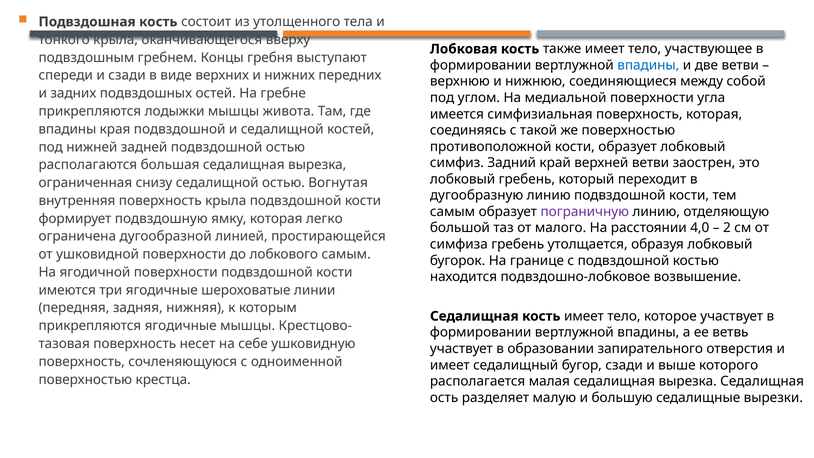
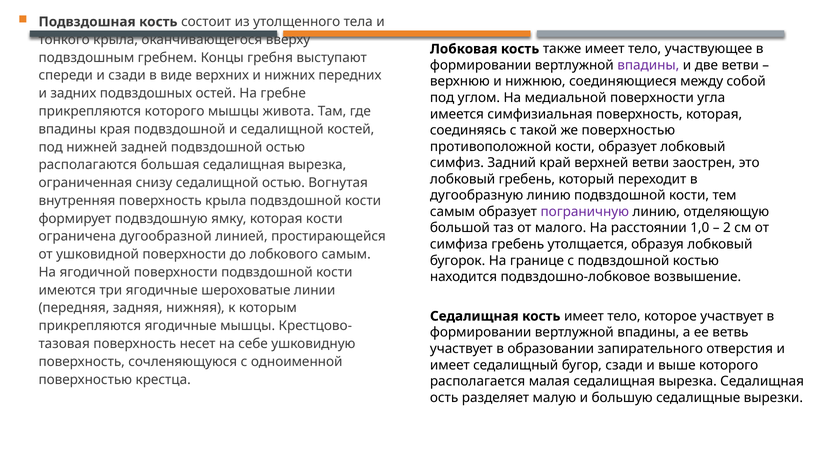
впадины at (648, 65) colour: blue -> purple
прикрепляются лодыжки: лодыжки -> которого
которая легко: легко -> кости
4,0: 4,0 -> 1,0
